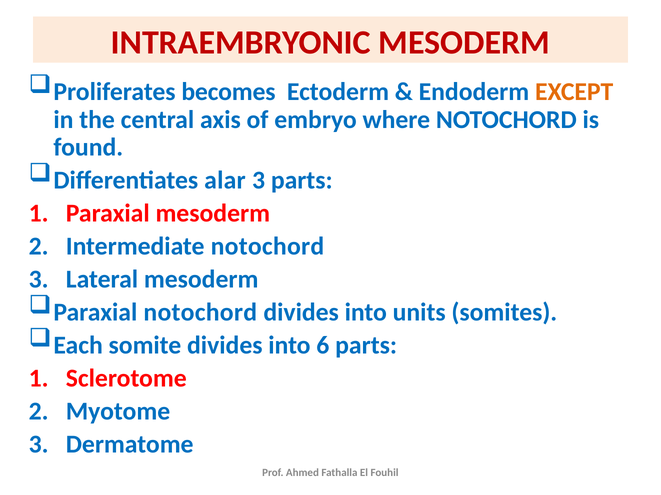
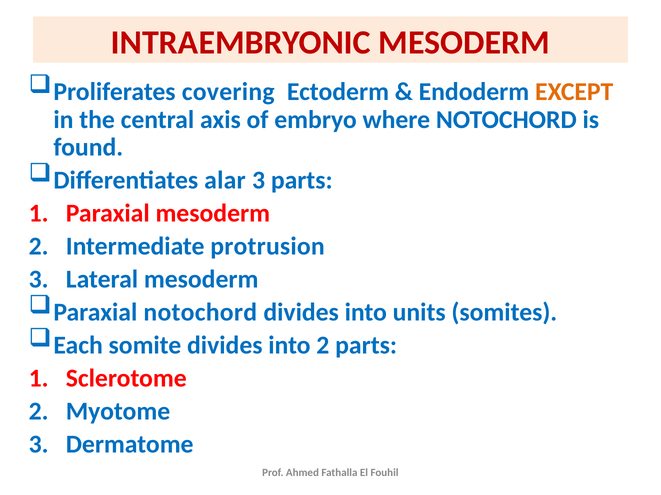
becomes: becomes -> covering
Intermediate notochord: notochord -> protrusion
into 6: 6 -> 2
